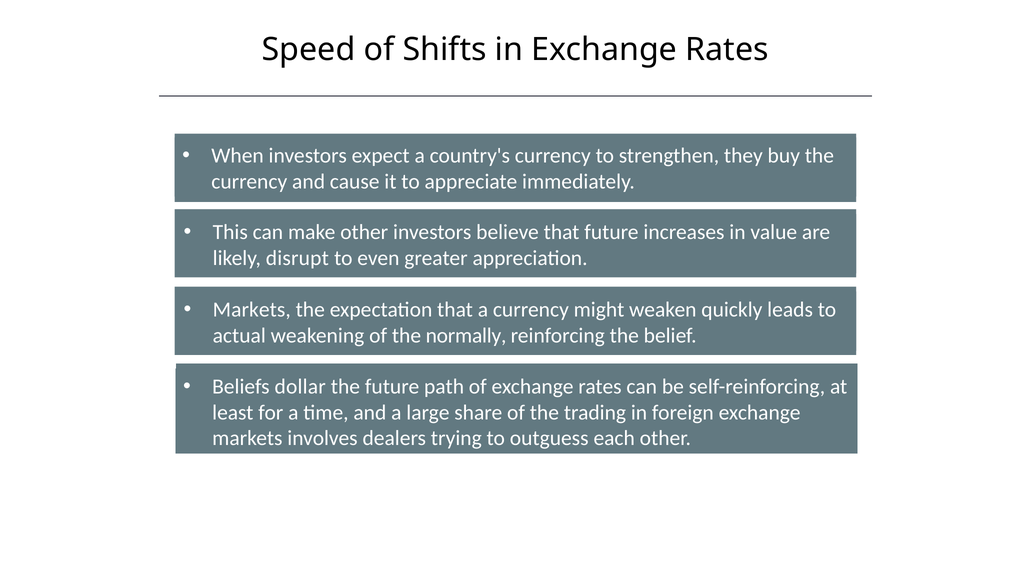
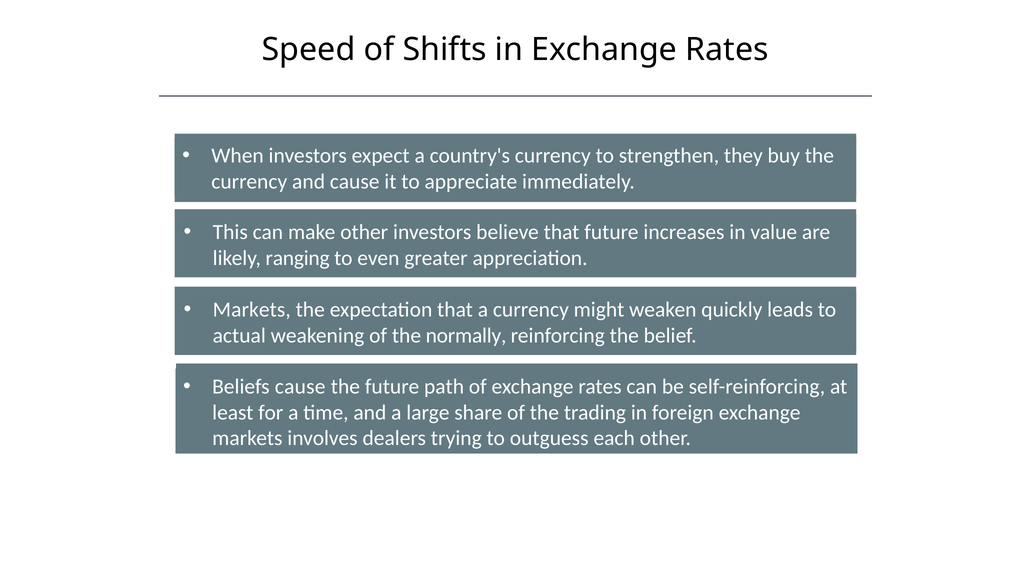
disrupt: disrupt -> ranging
Beliefs dollar: dollar -> cause
